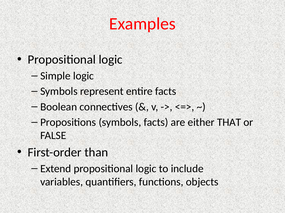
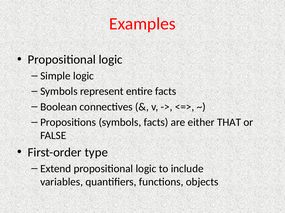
than: than -> type
